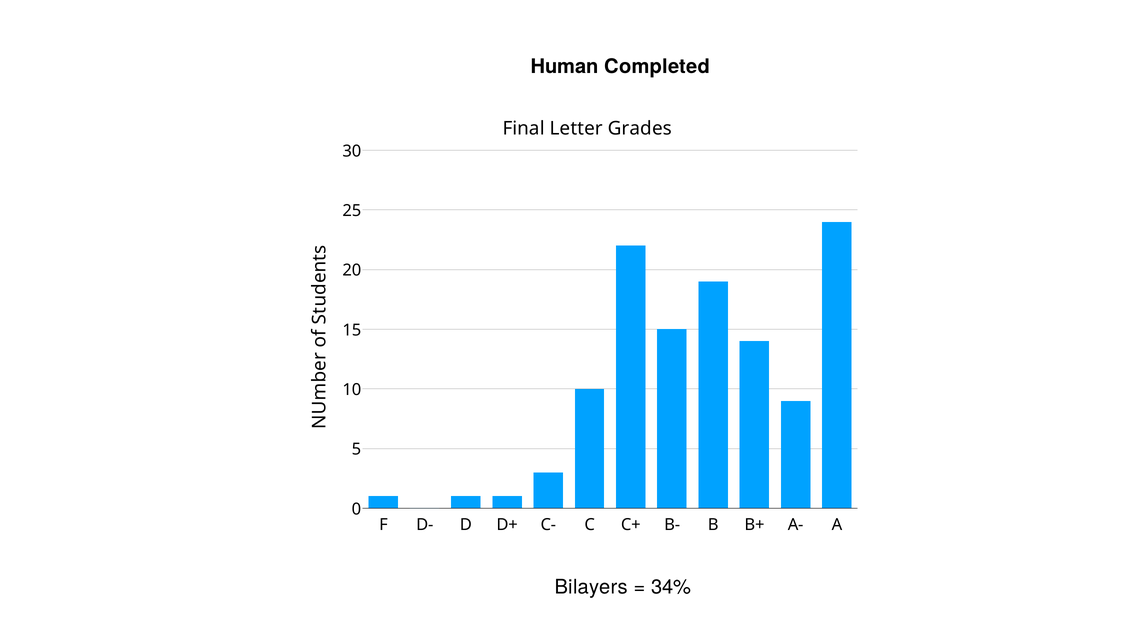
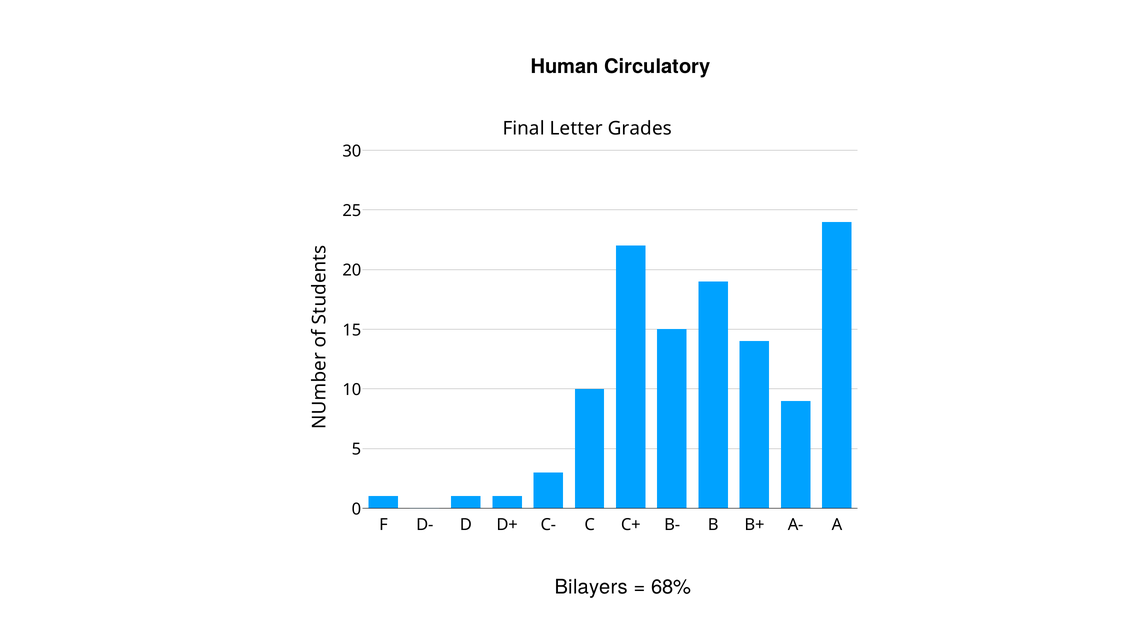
Completed: Completed -> Circulatory
34%: 34% -> 68%
